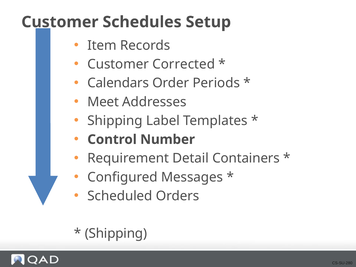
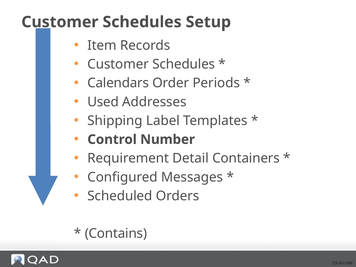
Corrected at (184, 64): Corrected -> Schedules
Meet: Meet -> Used
Shipping at (116, 234): Shipping -> Contains
